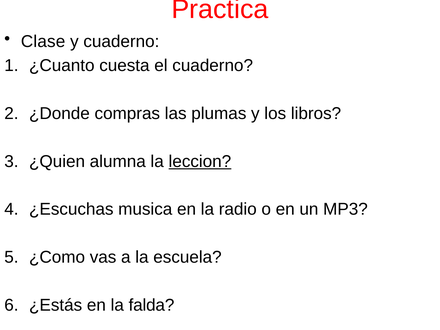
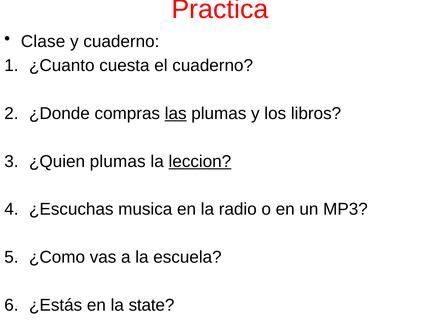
las underline: none -> present
¿Quien alumna: alumna -> plumas
falda: falda -> state
